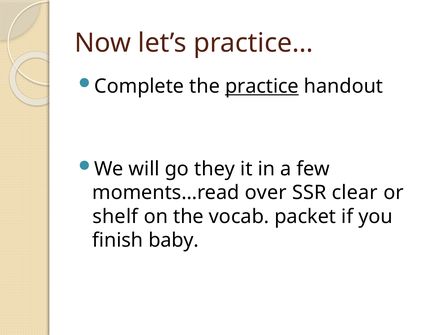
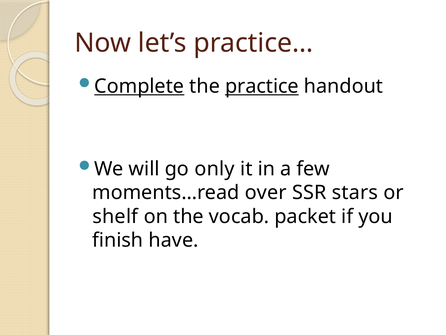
Complete underline: none -> present
they: they -> only
clear: clear -> stars
baby: baby -> have
